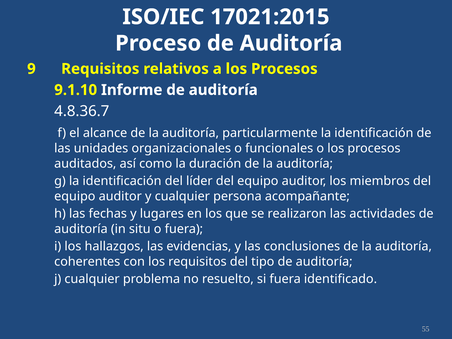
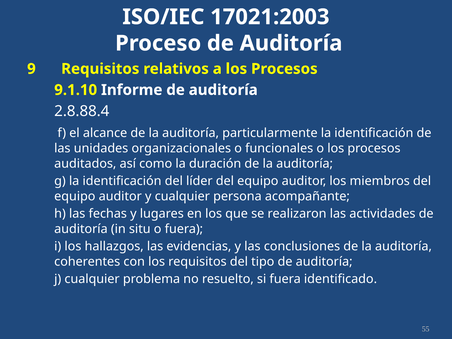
17021:2015: 17021:2015 -> 17021:2003
4.8.36.7: 4.8.36.7 -> 2.8.88.4
